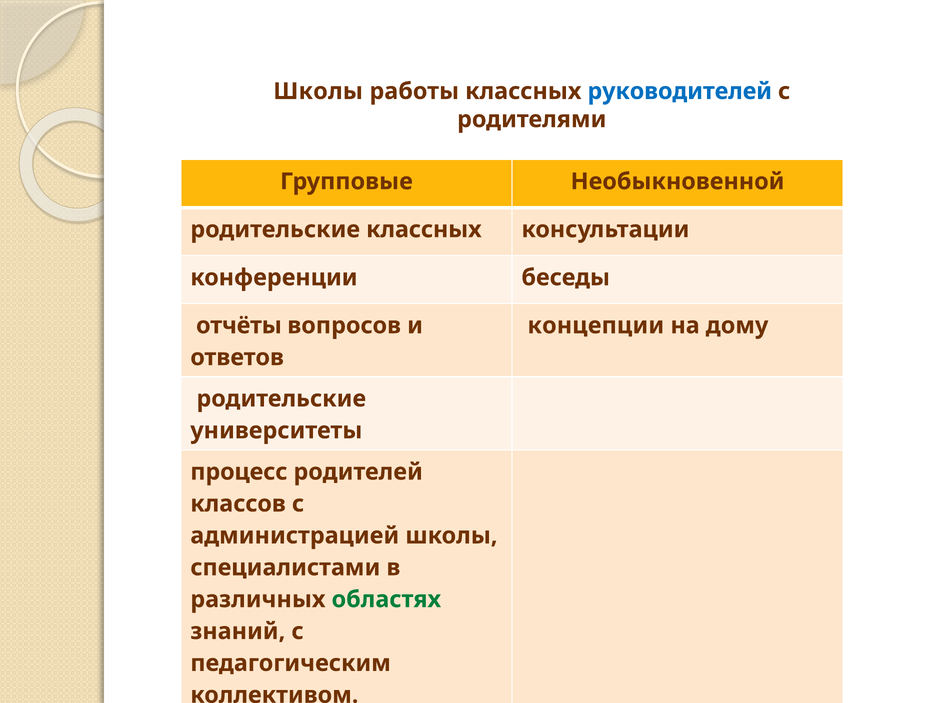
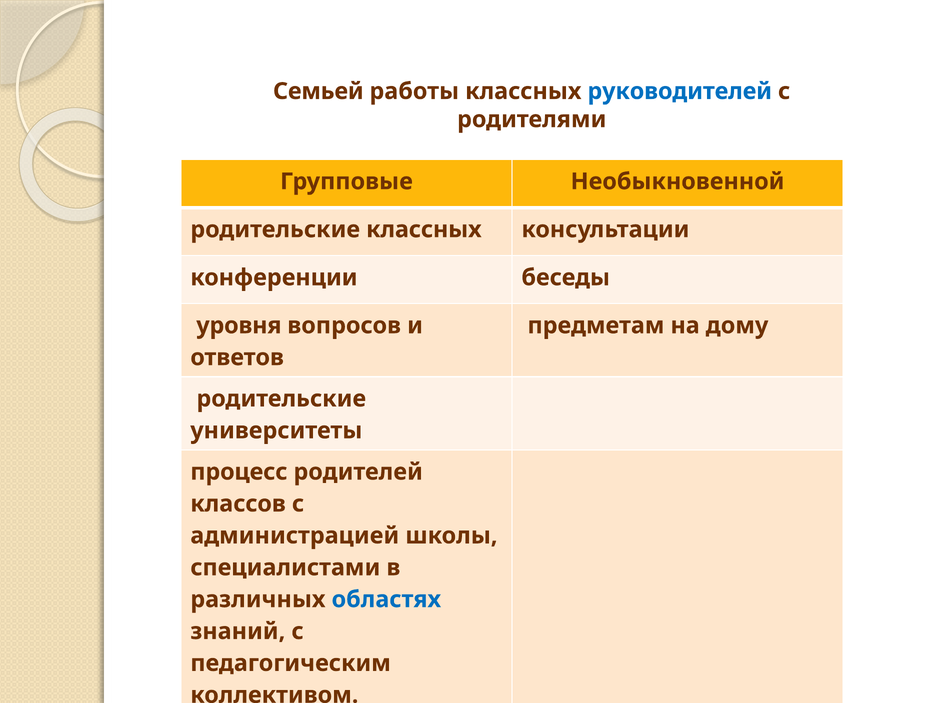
Школы at (318, 91): Школы -> Семьей
отчёты: отчёты -> уровня
концепции: концепции -> предметам
областях colour: green -> blue
